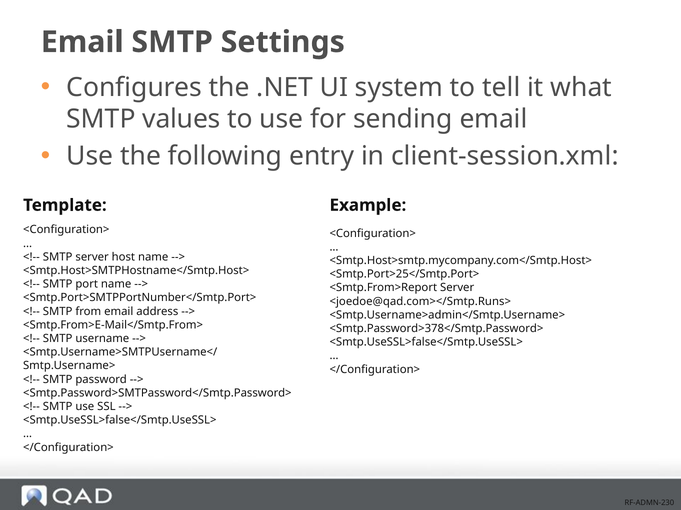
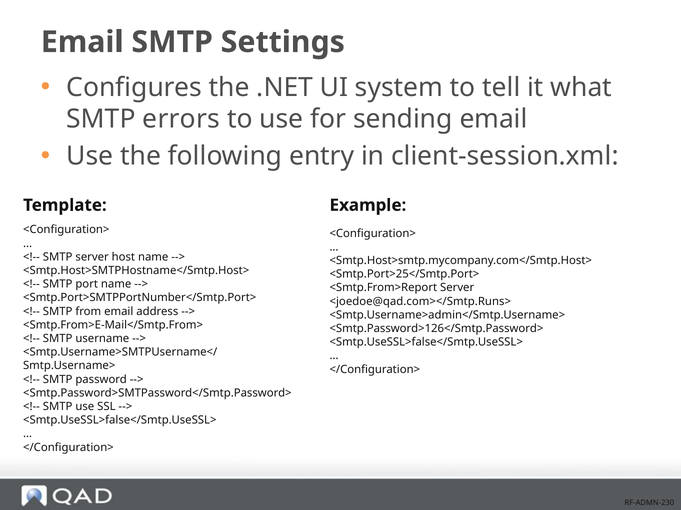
values: values -> errors
<Smtp.Password>378</Smtp.Password>: <Smtp.Password>378</Smtp.Password> -> <Smtp.Password>126</Smtp.Password>
